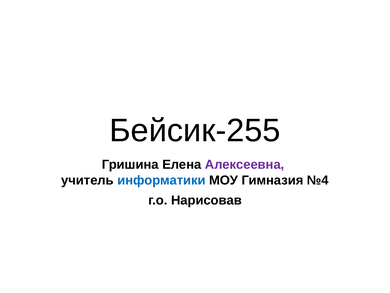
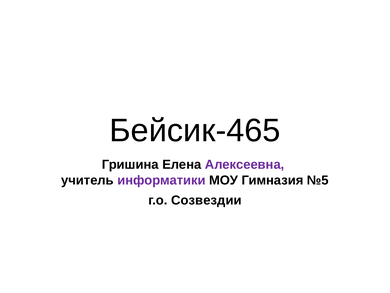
Бейсик-255: Бейсик-255 -> Бейсик-465
информатики colour: blue -> purple
№4: №4 -> №5
Нарисовав: Нарисовав -> Созвездии
